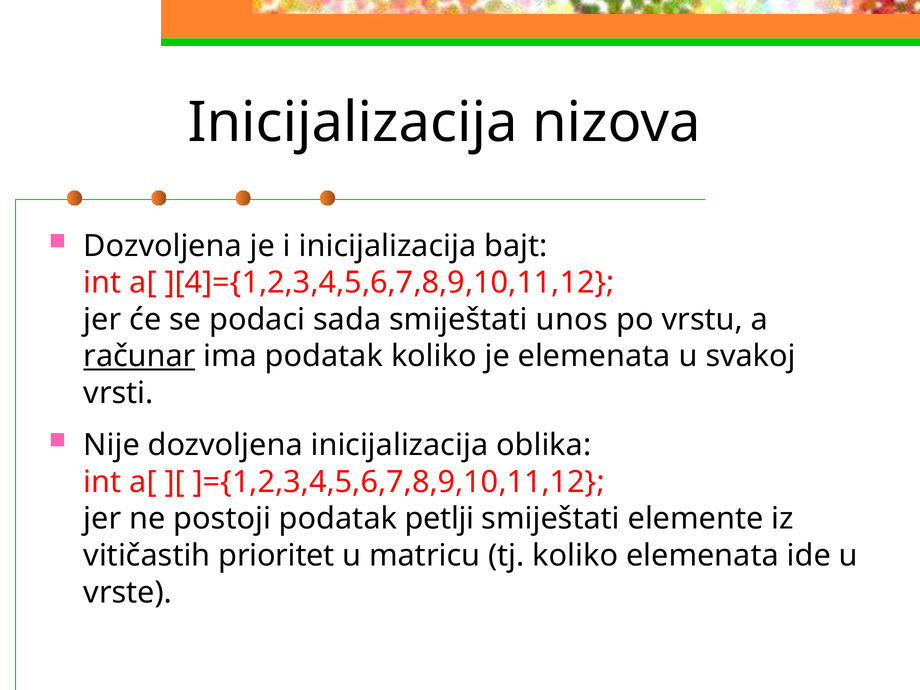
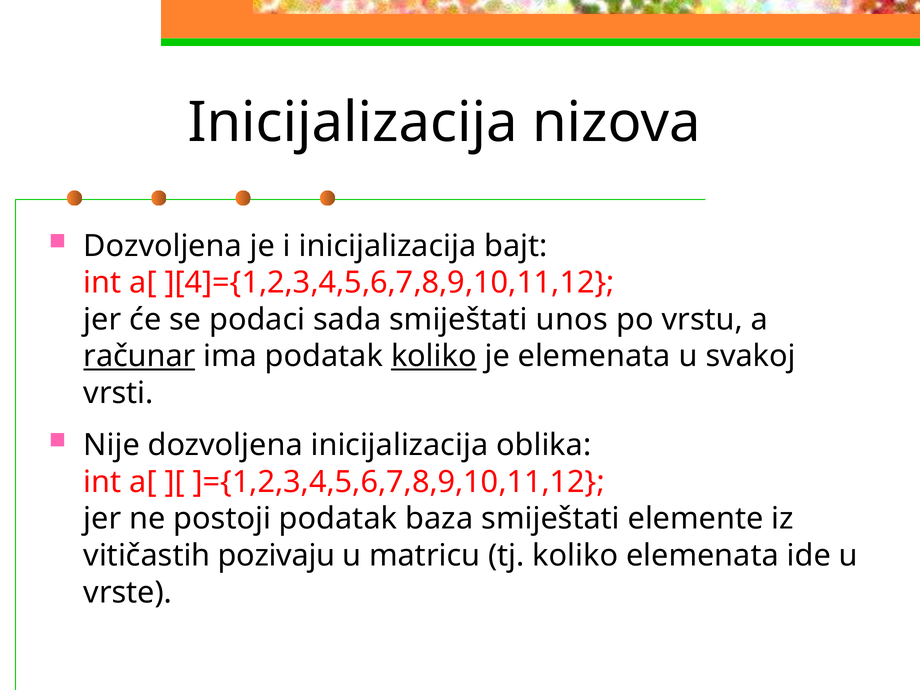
koliko at (434, 356) underline: none -> present
petlji: petlji -> baza
prioritet: prioritet -> pozivaju
